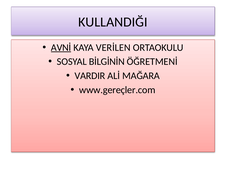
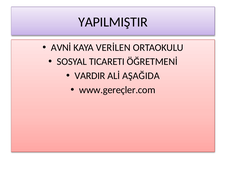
KULLANDIĞI: KULLANDIĞI -> YAPILMIŞTIR
AVNİ underline: present -> none
BİLGİNİN: BİLGİNİN -> TICARETI
MAĞARA: MAĞARA -> AŞAĞIDA
